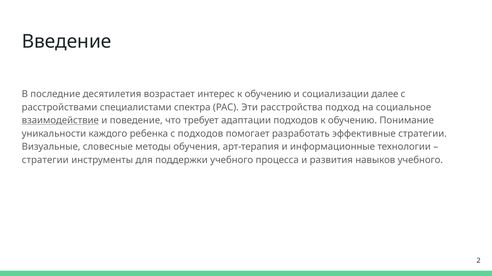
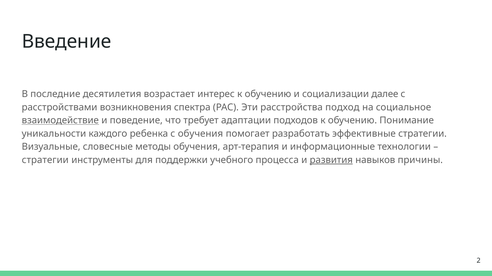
специалистами: специалистами -> возникновения
с подходов: подходов -> обучения
развития underline: none -> present
навыков учебного: учебного -> причины
